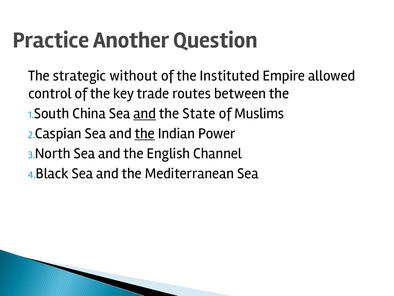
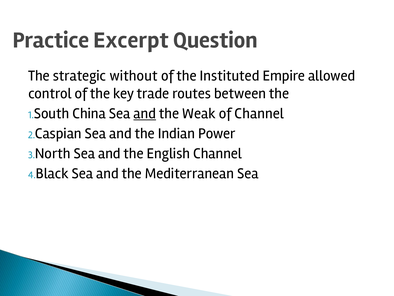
Another: Another -> Excerpt
State: State -> Weak
of Muslims: Muslims -> Channel
the at (145, 133) underline: present -> none
